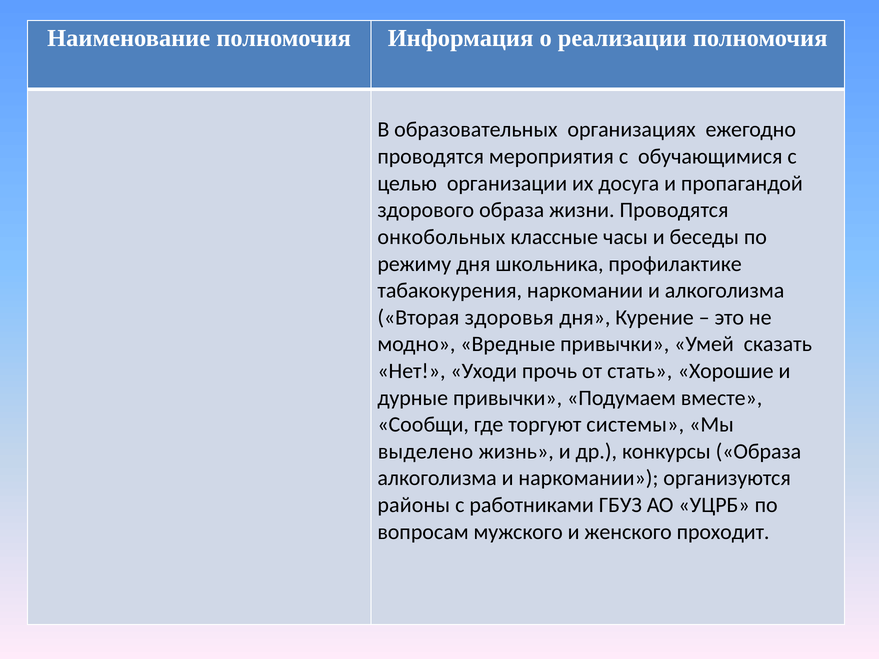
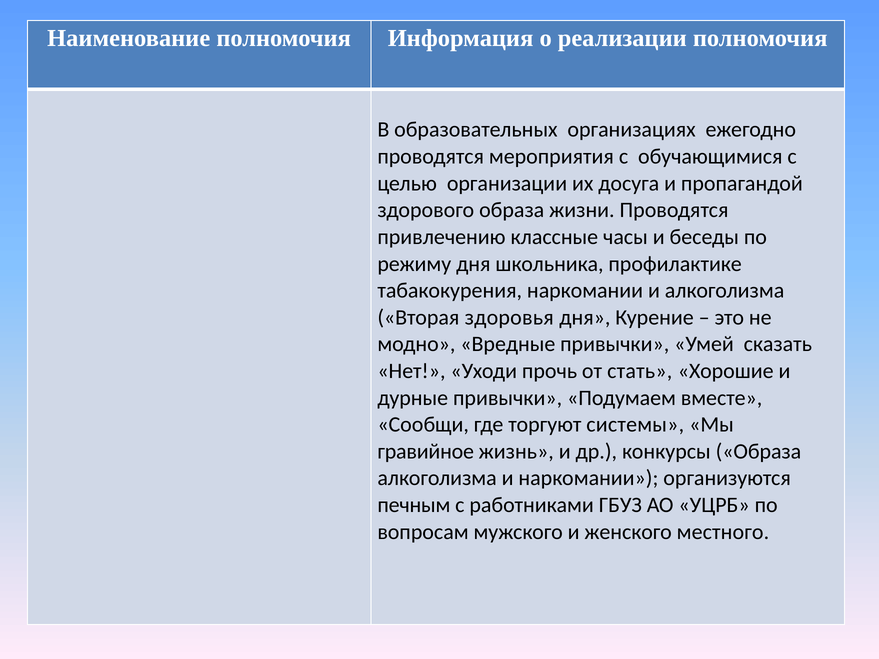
онкобольных: онкобольных -> привлечению
выделено: выделено -> гравийное
районы: районы -> печным
проходит: проходит -> местного
